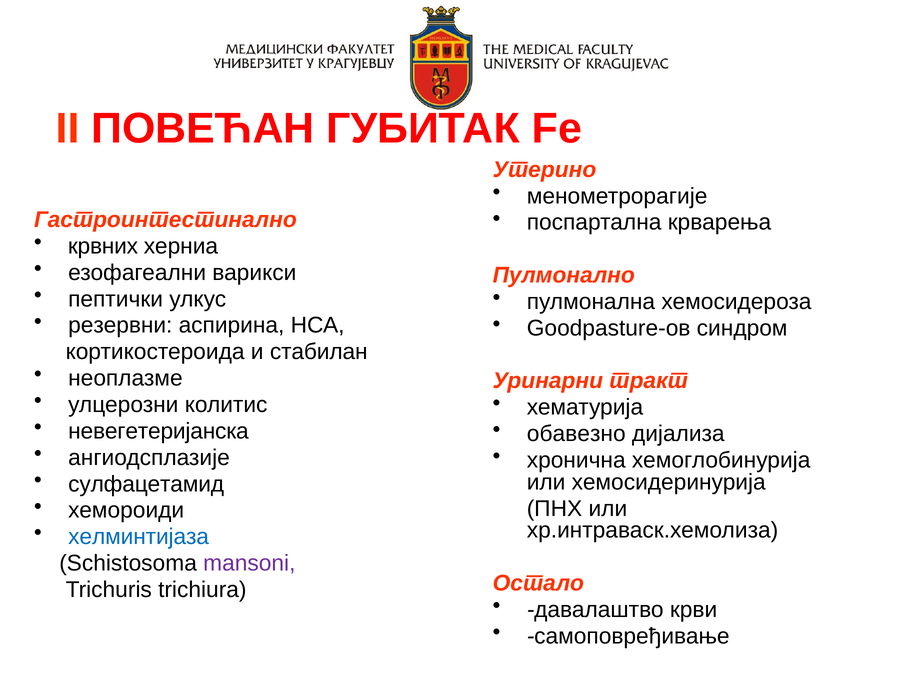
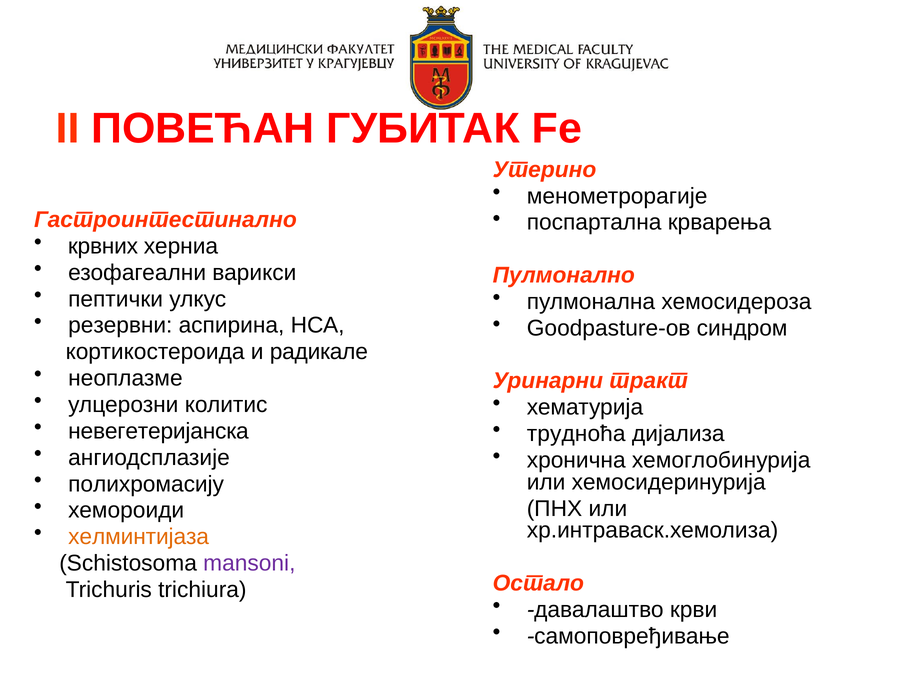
стабилан: стабилан -> радикале
обавезно: обавезно -> трудноћа
сулфацетамид: сулфацетамид -> полихромасију
хелминтијаза colour: blue -> orange
